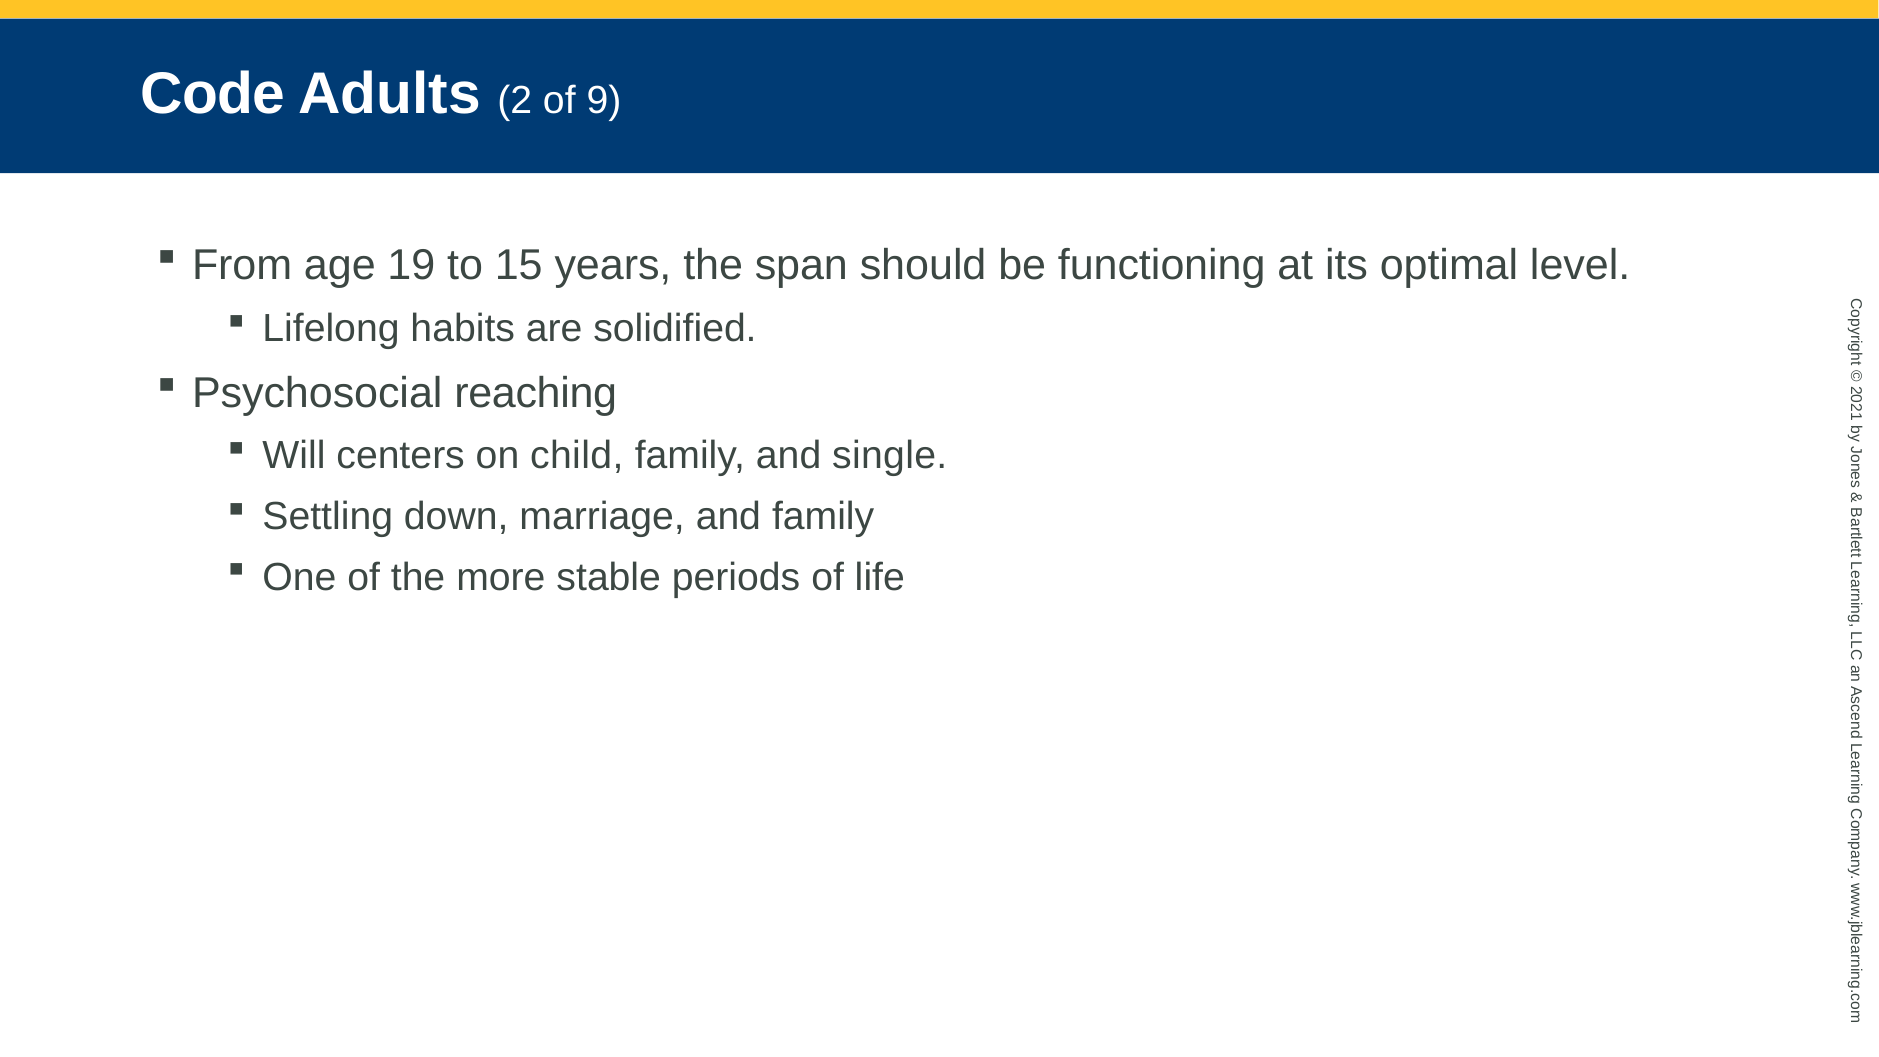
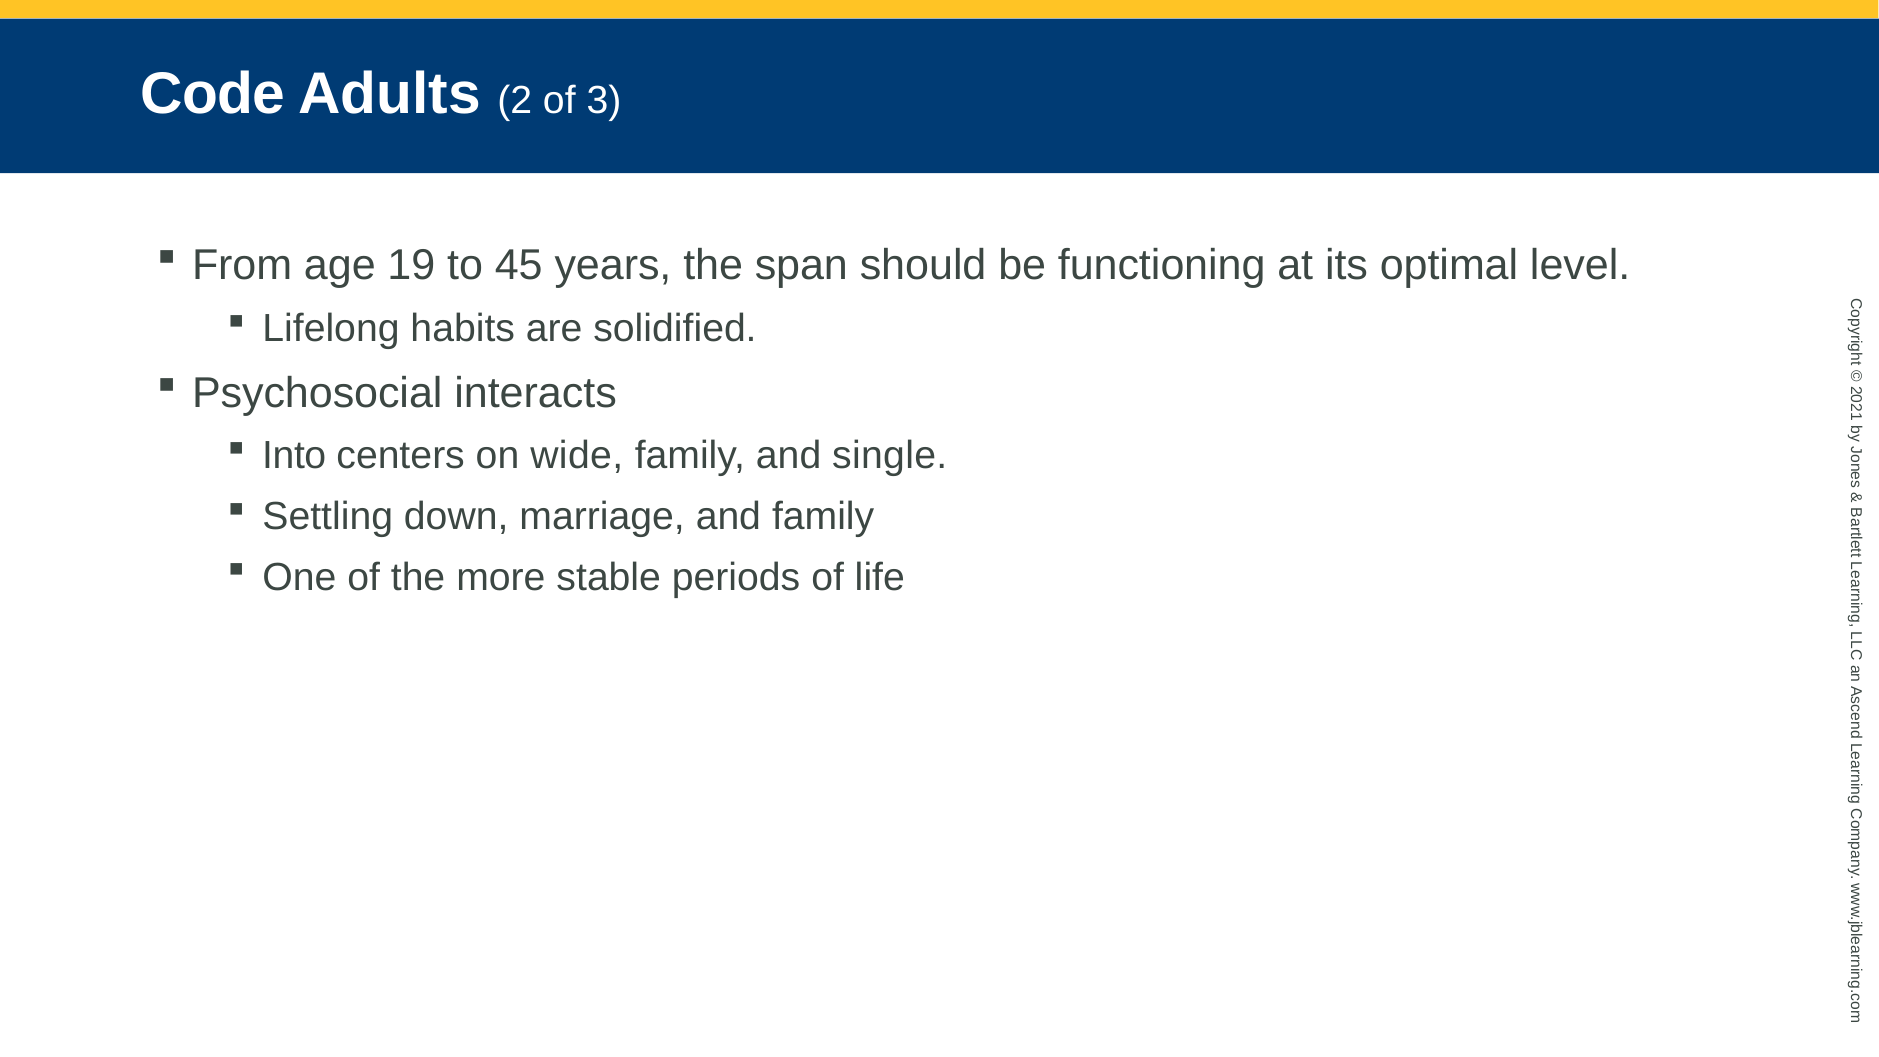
9: 9 -> 3
15: 15 -> 45
reaching: reaching -> interacts
Will: Will -> Into
child: child -> wide
